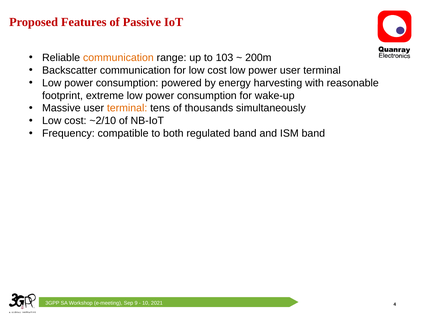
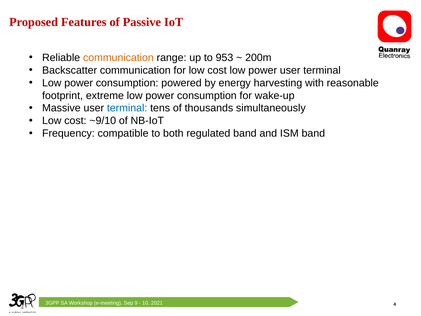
103: 103 -> 953
terminal at (127, 108) colour: orange -> blue
~2/10: ~2/10 -> ~9/10
